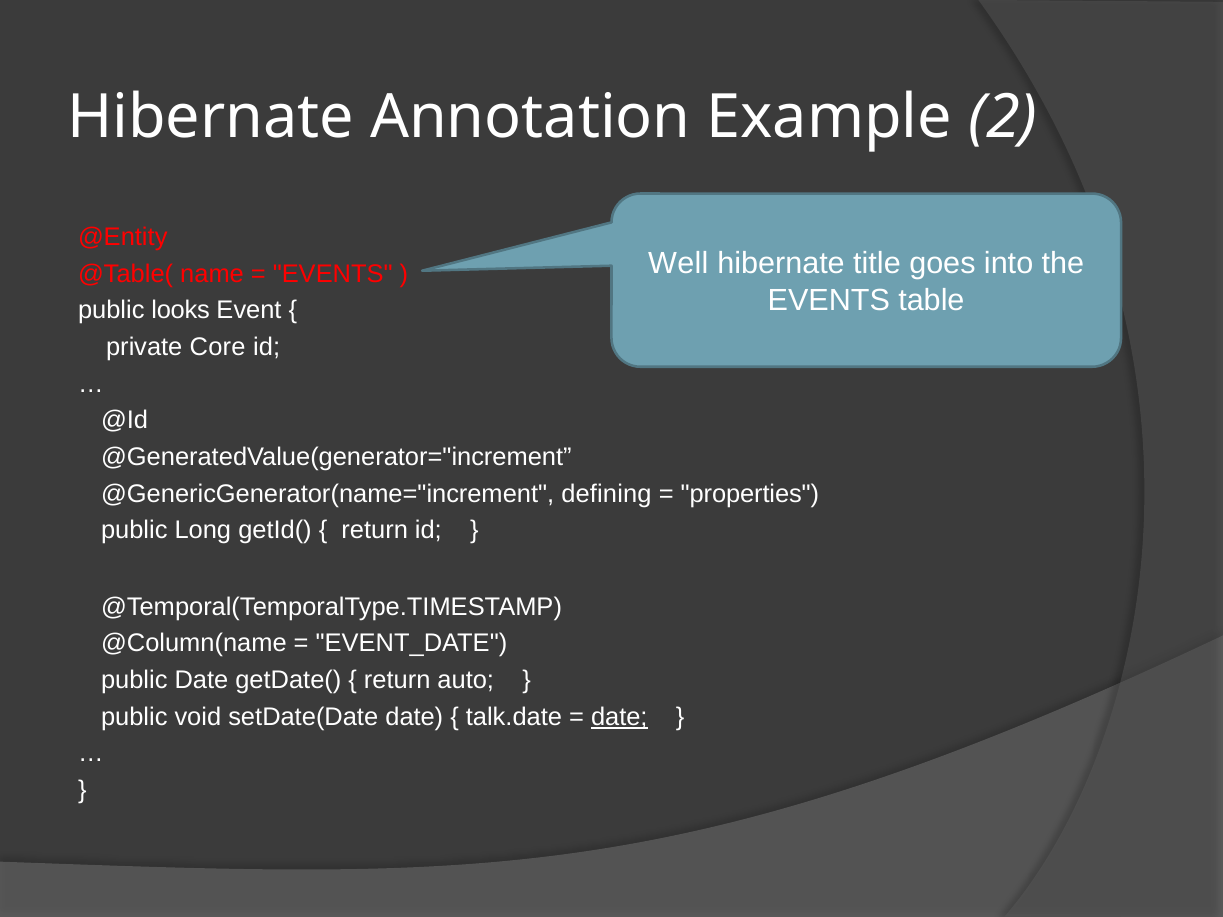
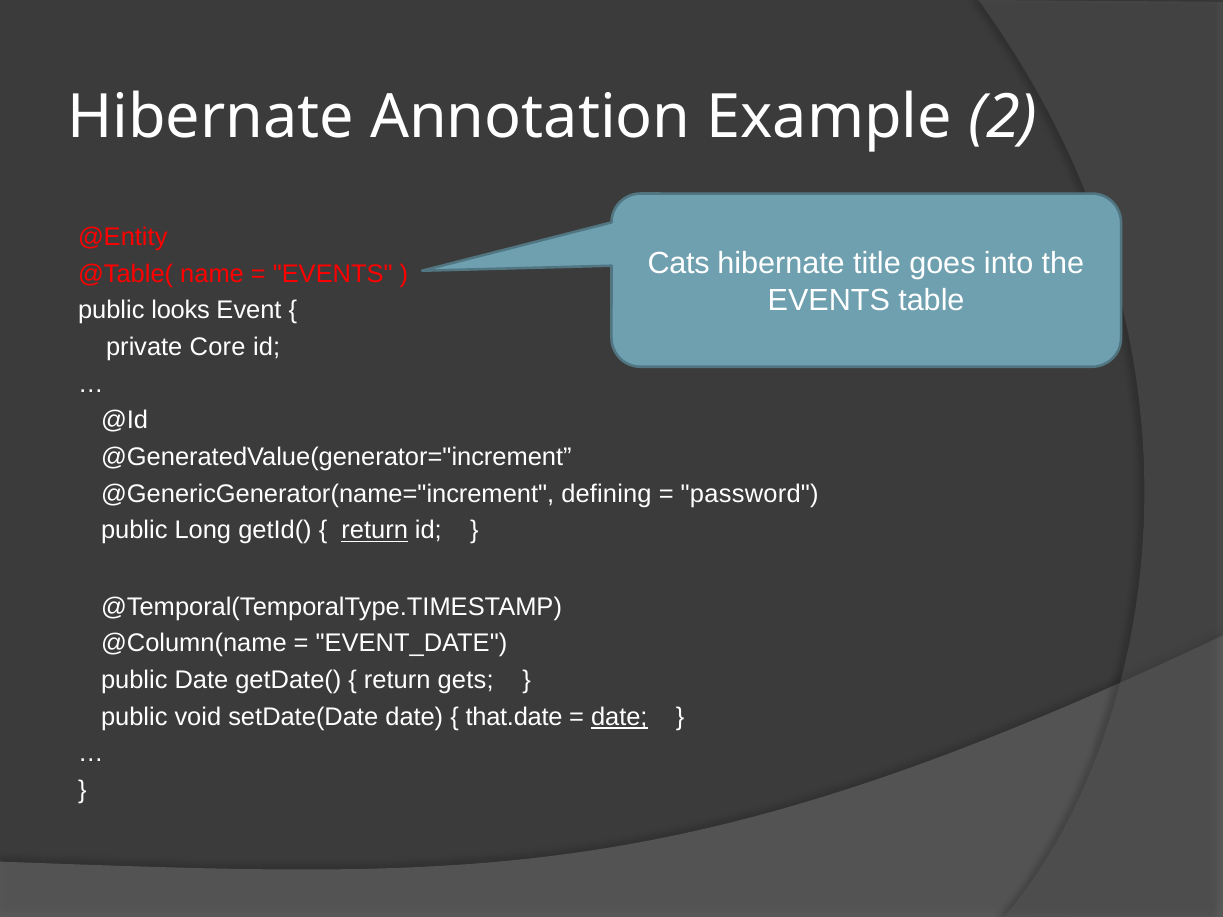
Well: Well -> Cats
properties: properties -> password
return at (375, 531) underline: none -> present
auto: auto -> gets
talk.date: talk.date -> that.date
